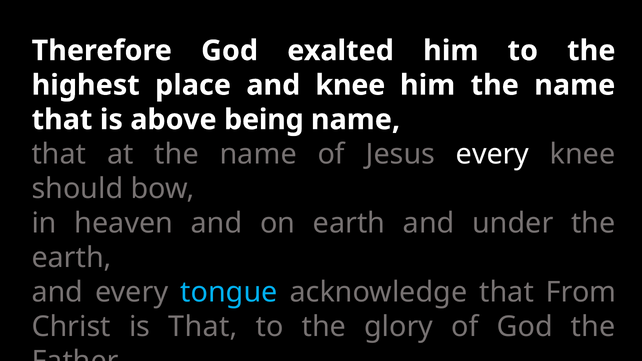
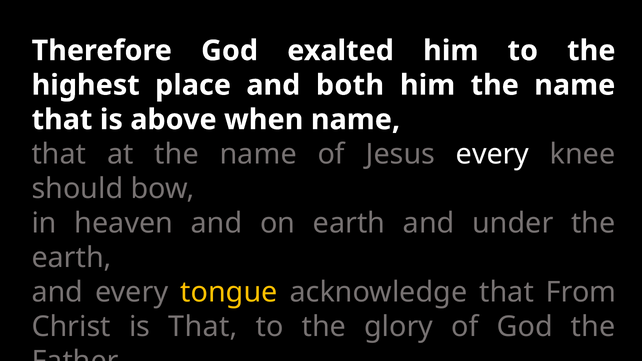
and knee: knee -> both
being: being -> when
tongue colour: light blue -> yellow
